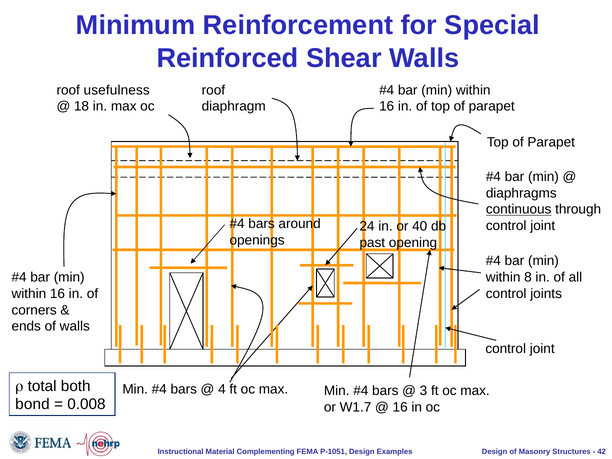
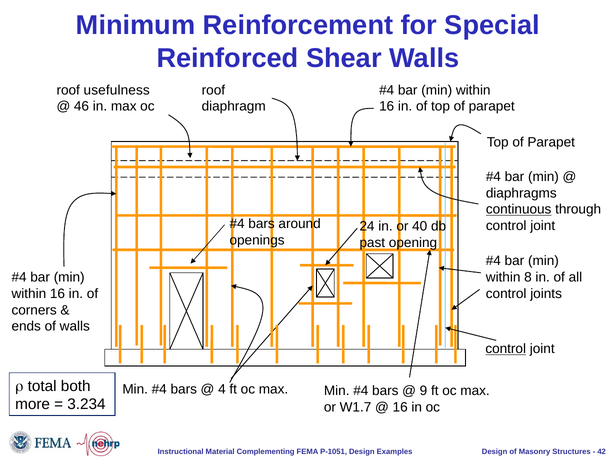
18: 18 -> 46
control at (506, 349) underline: none -> present
3: 3 -> 9
bond: bond -> more
0.008: 0.008 -> 3.234
